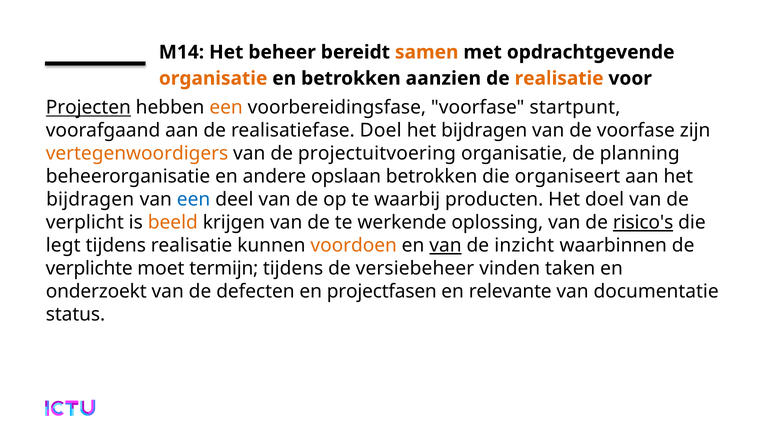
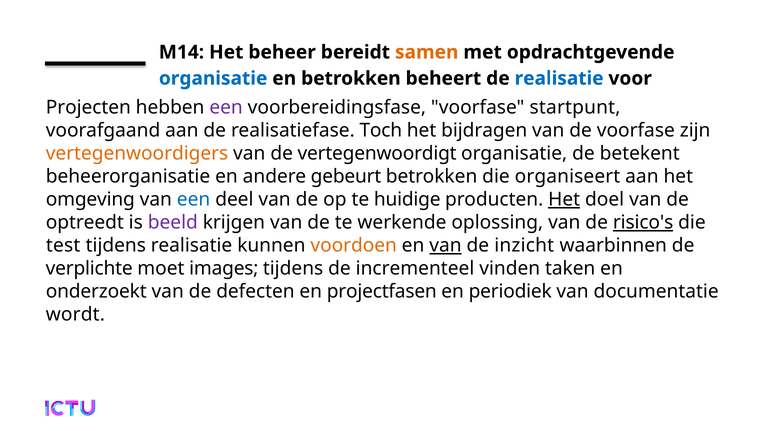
organisatie at (213, 78) colour: orange -> blue
aanzien: aanzien -> beheert
realisatie at (559, 78) colour: orange -> blue
Projecten underline: present -> none
een at (226, 107) colour: orange -> purple
realisatiefase Doel: Doel -> Toch
projectuitvoering: projectuitvoering -> vertegenwoordigt
planning: planning -> betekent
opslaan: opslaan -> gebeurt
bijdragen at (90, 199): bijdragen -> omgeving
waarbij: waarbij -> huidige
Het at (564, 199) underline: none -> present
verplicht: verplicht -> optreedt
beeld colour: orange -> purple
legt: legt -> test
termijn: termijn -> images
versiebeheer: versiebeheer -> incrementeel
relevante: relevante -> periodiek
status: status -> wordt
